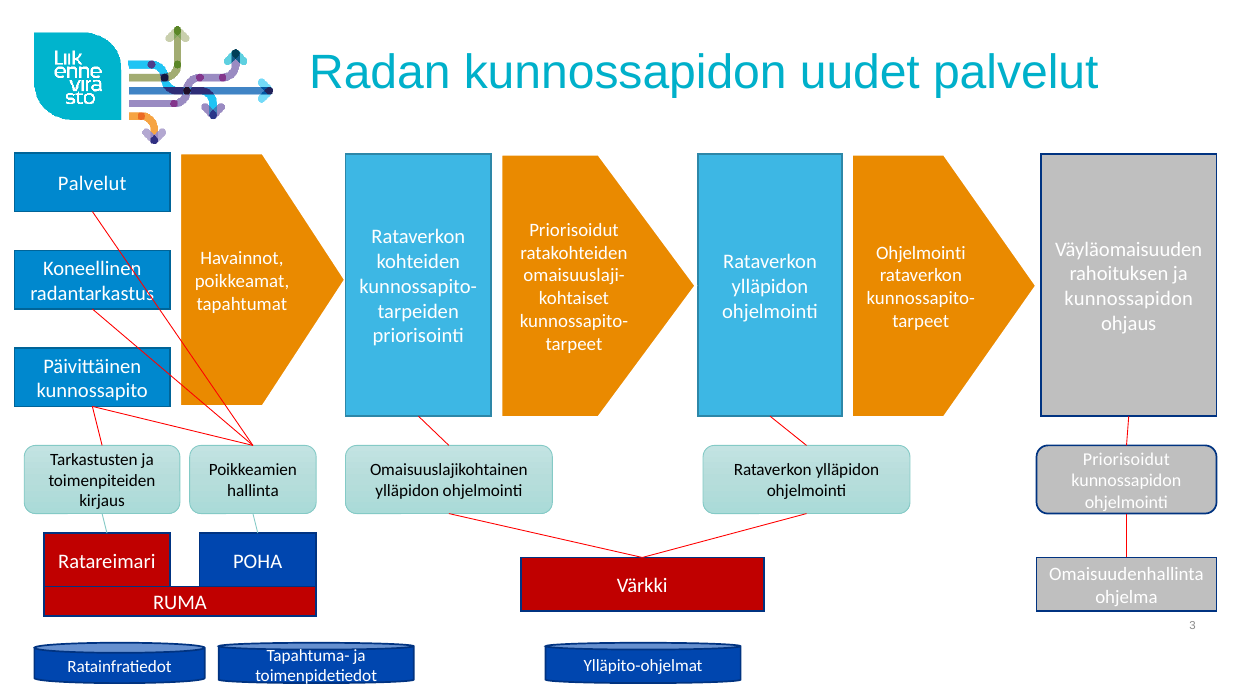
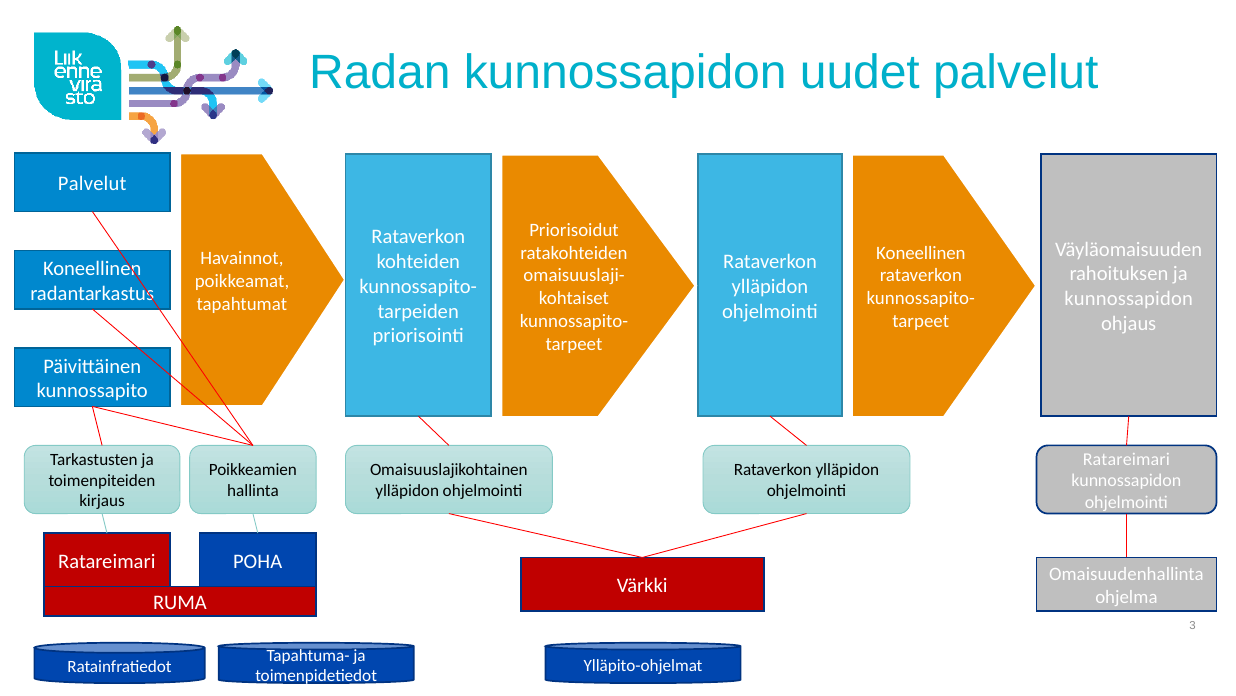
Ohjelmointi at (921, 253): Ohjelmointi -> Koneellinen
Priorisoidut at (1126, 459): Priorisoidut -> Ratareimari
